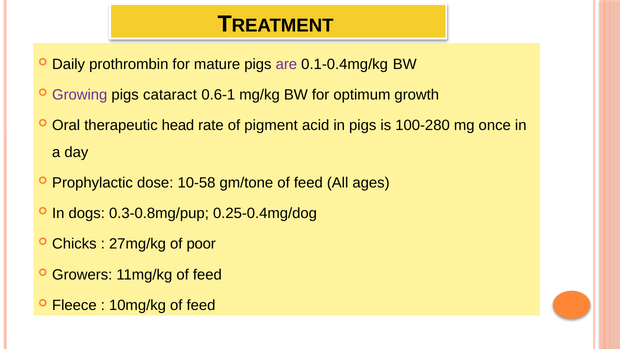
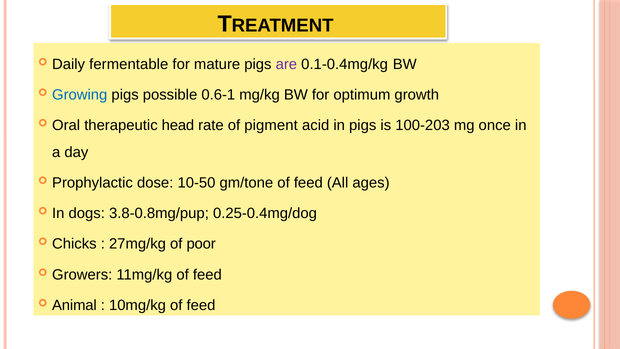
prothrombin: prothrombin -> fermentable
Growing colour: purple -> blue
cataract: cataract -> possible
100-280: 100-280 -> 100-203
10-58: 10-58 -> 10-50
0.3-0.8mg/pup: 0.3-0.8mg/pup -> 3.8-0.8mg/pup
Fleece: Fleece -> Animal
